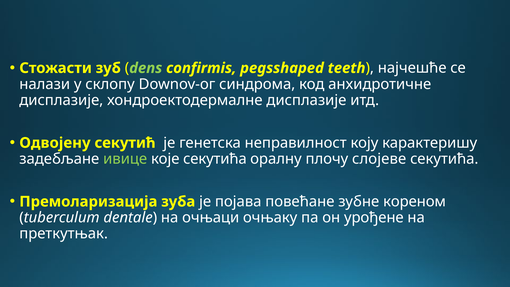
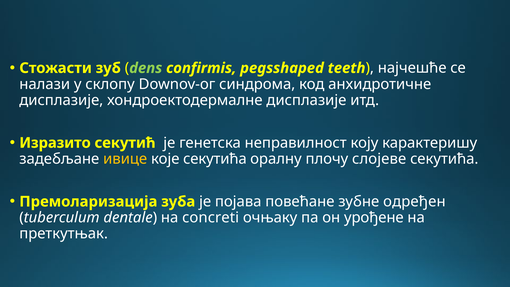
Одвојену: Одвојену -> Изразито
ивице colour: light green -> yellow
кореном: кореном -> одређен
очњаци: очњаци -> concreti
